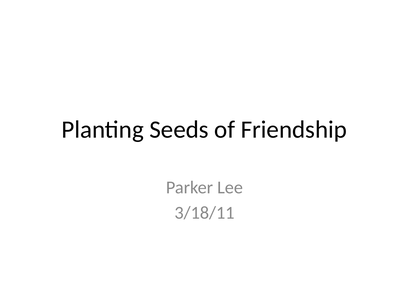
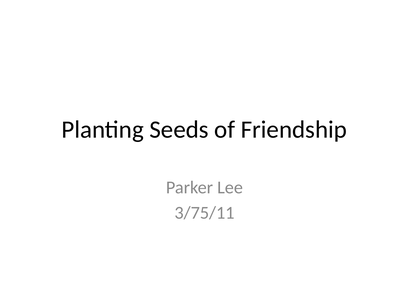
3/18/11: 3/18/11 -> 3/75/11
